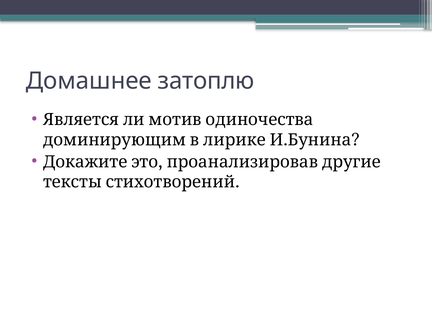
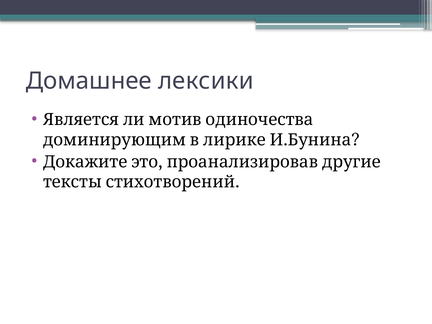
затоплю: затоплю -> лексики
